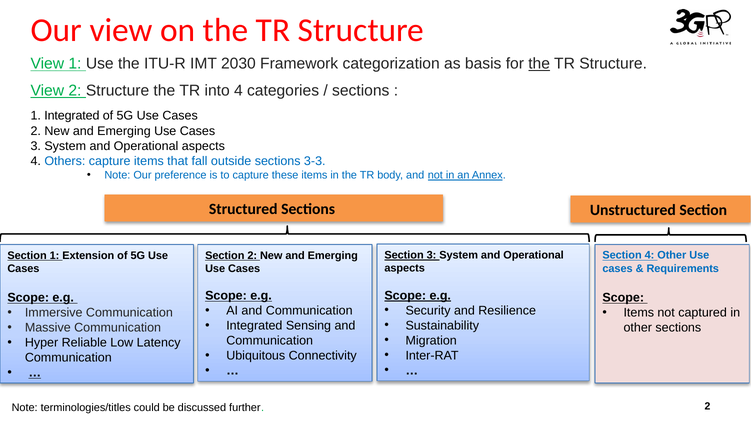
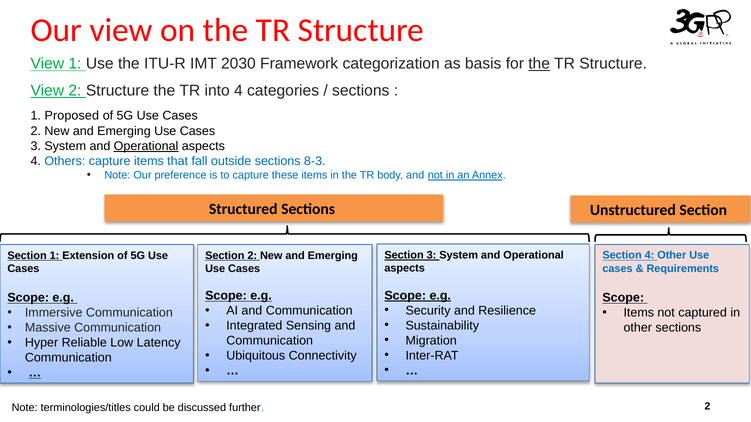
1 Integrated: Integrated -> Proposed
Operational at (146, 146) underline: none -> present
3-3: 3-3 -> 8-3
